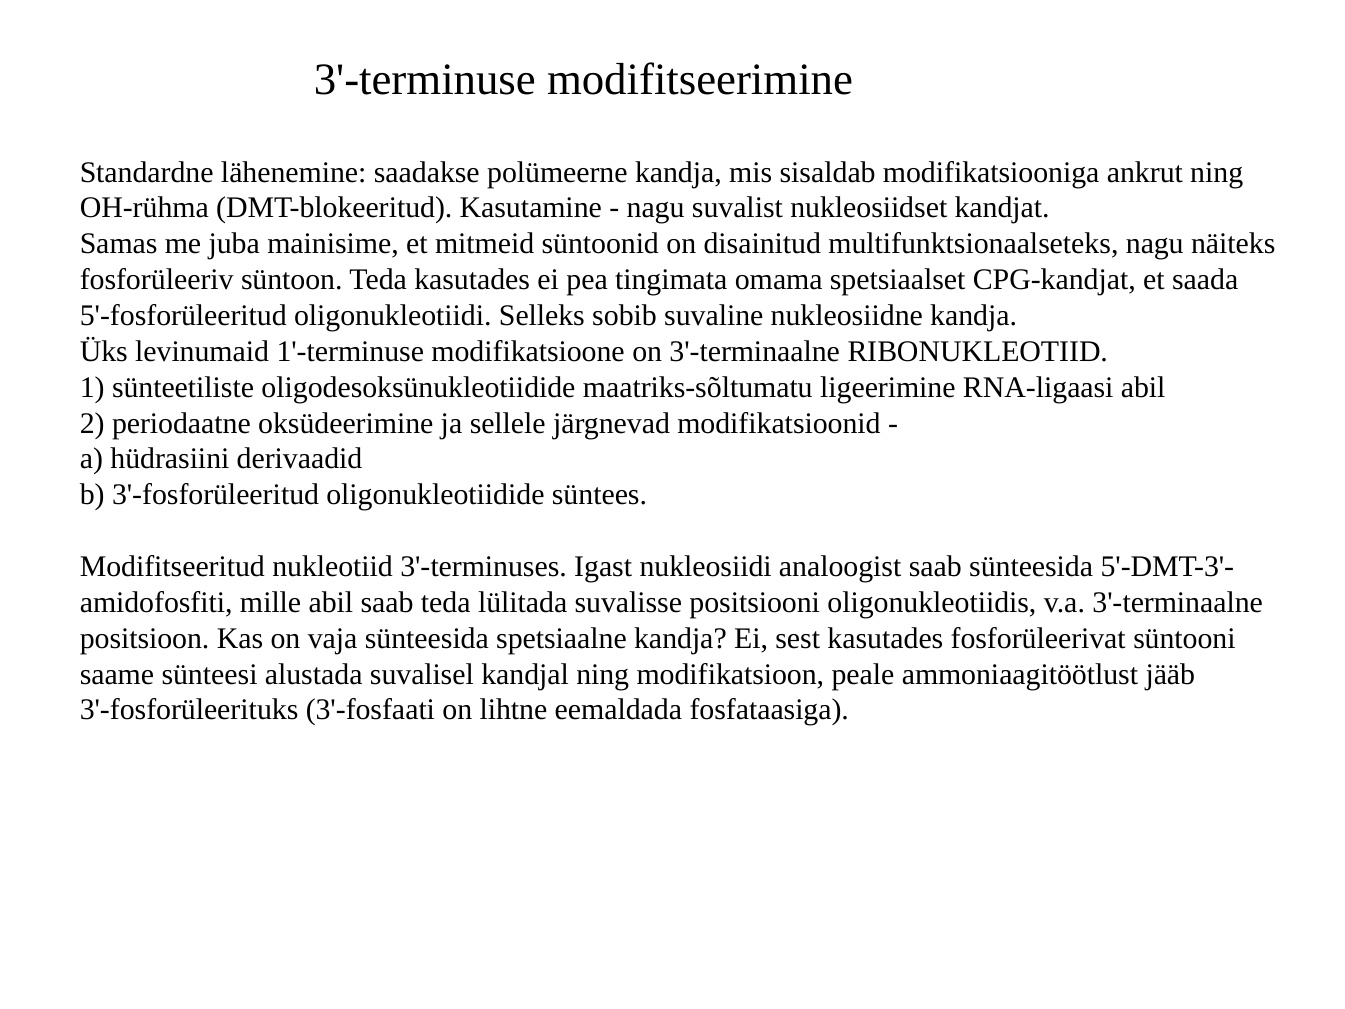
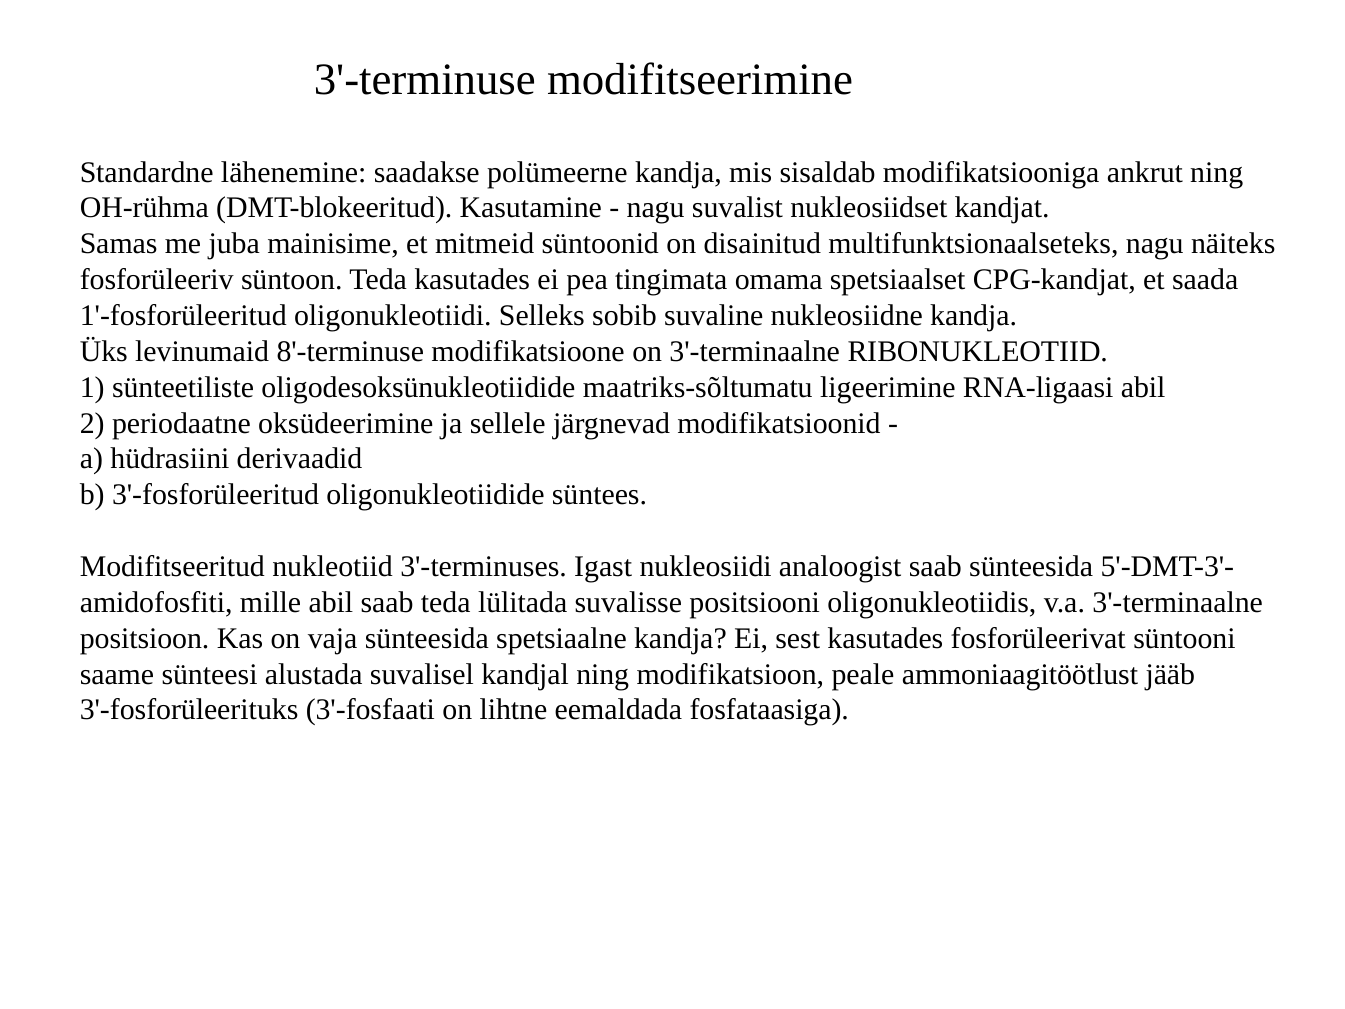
5'-fosforüleeritud: 5'-fosforüleeritud -> 1'-fosforüleeritud
1'-terminuse: 1'-terminuse -> 8'-terminuse
